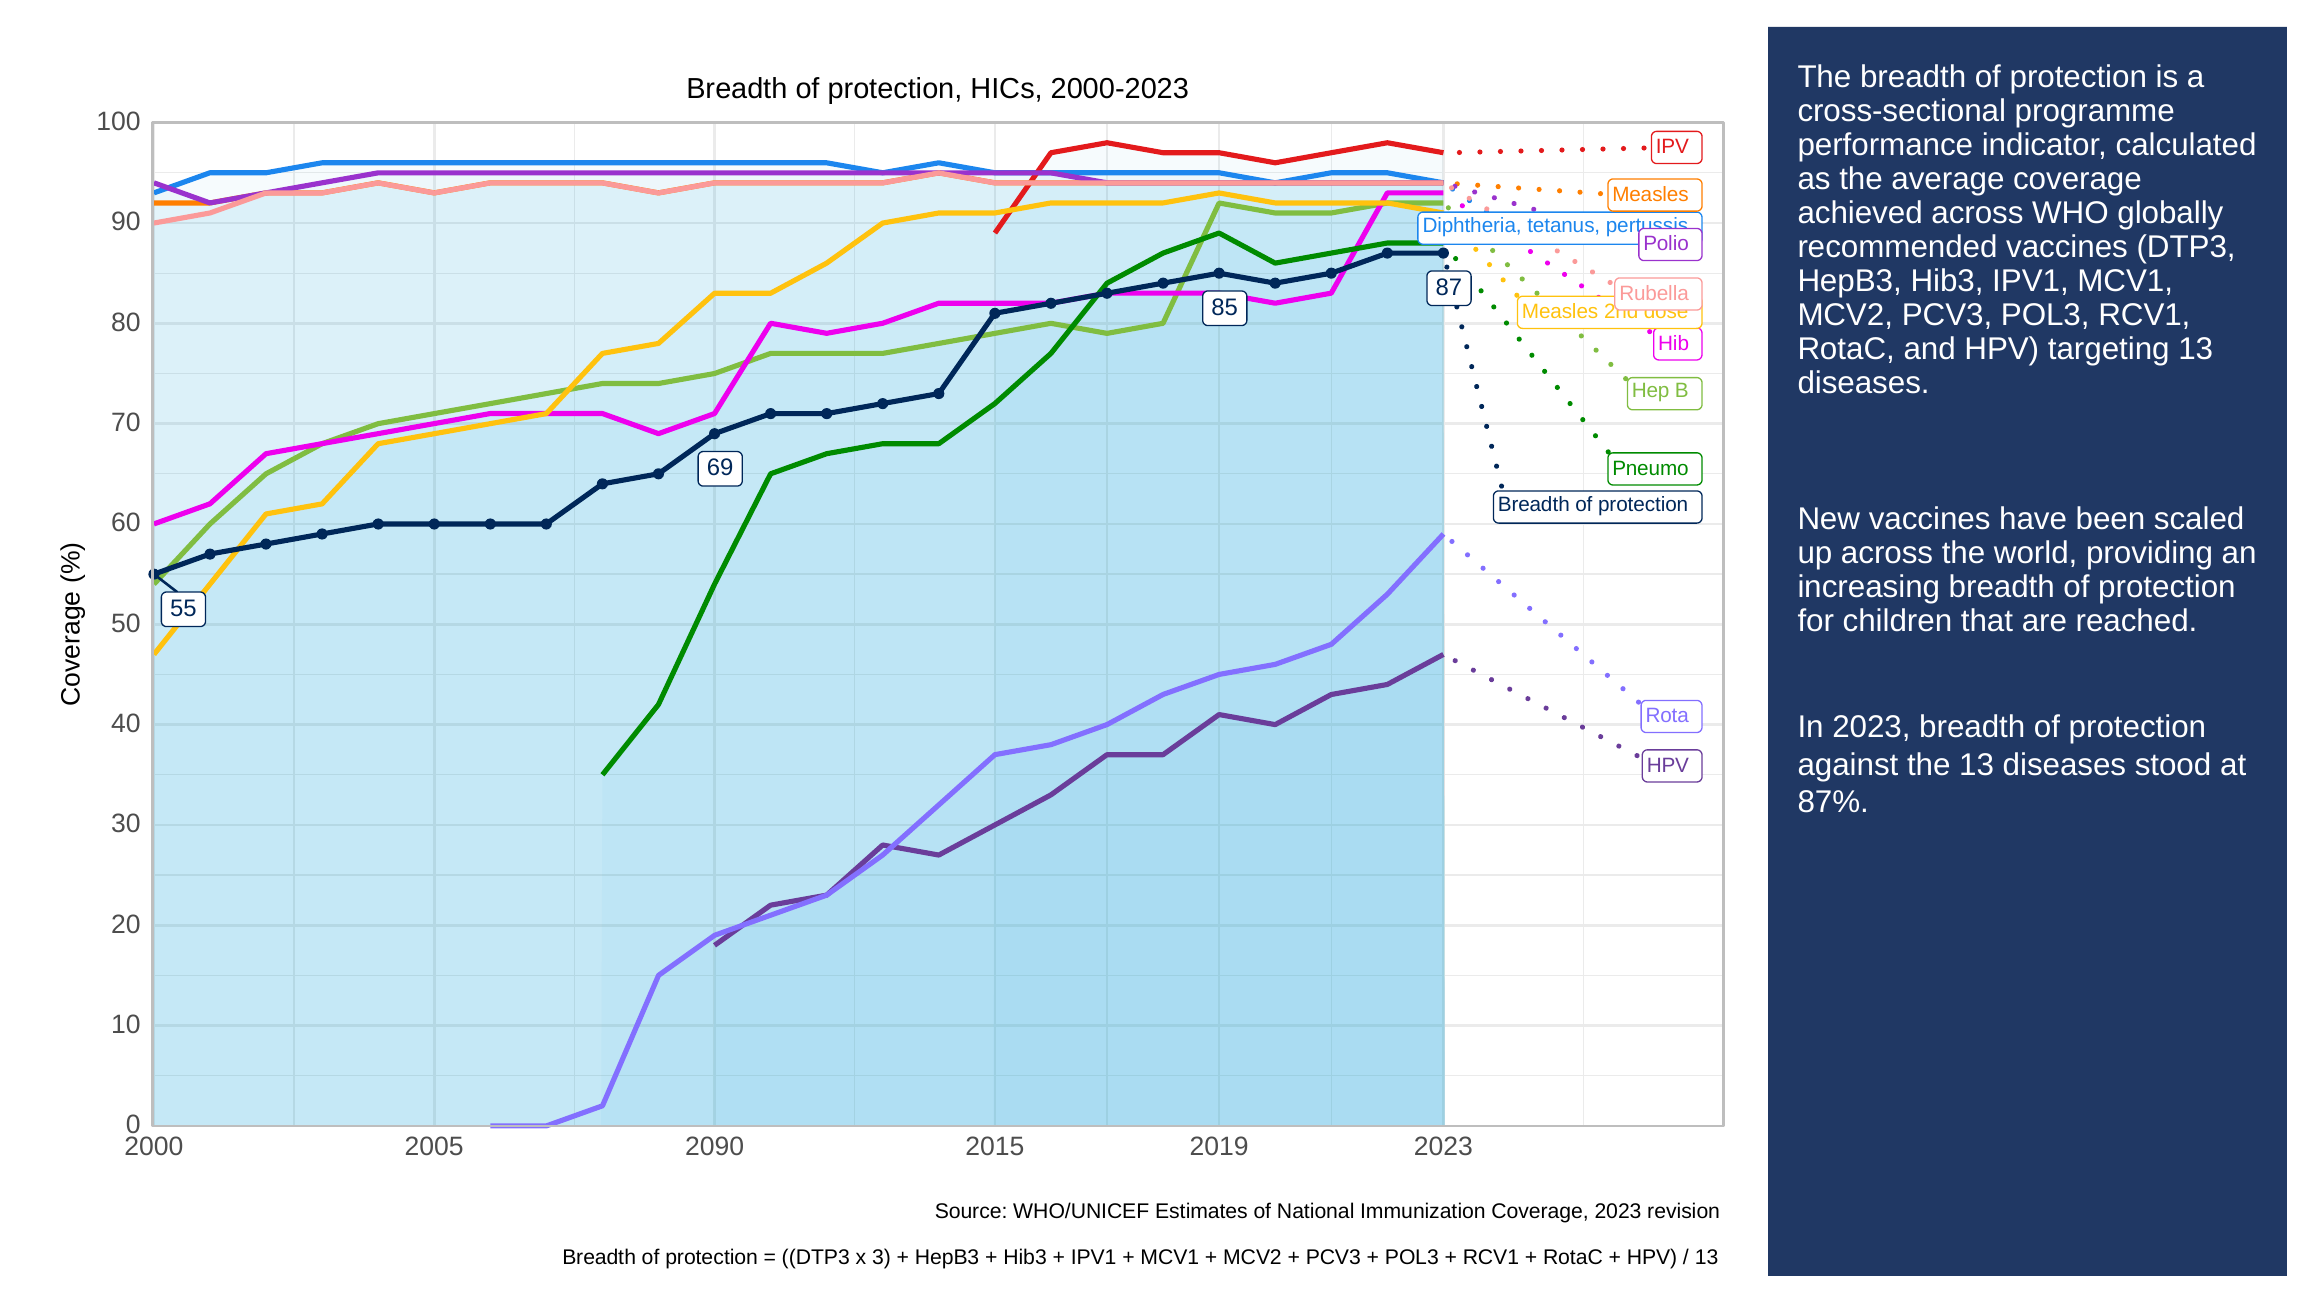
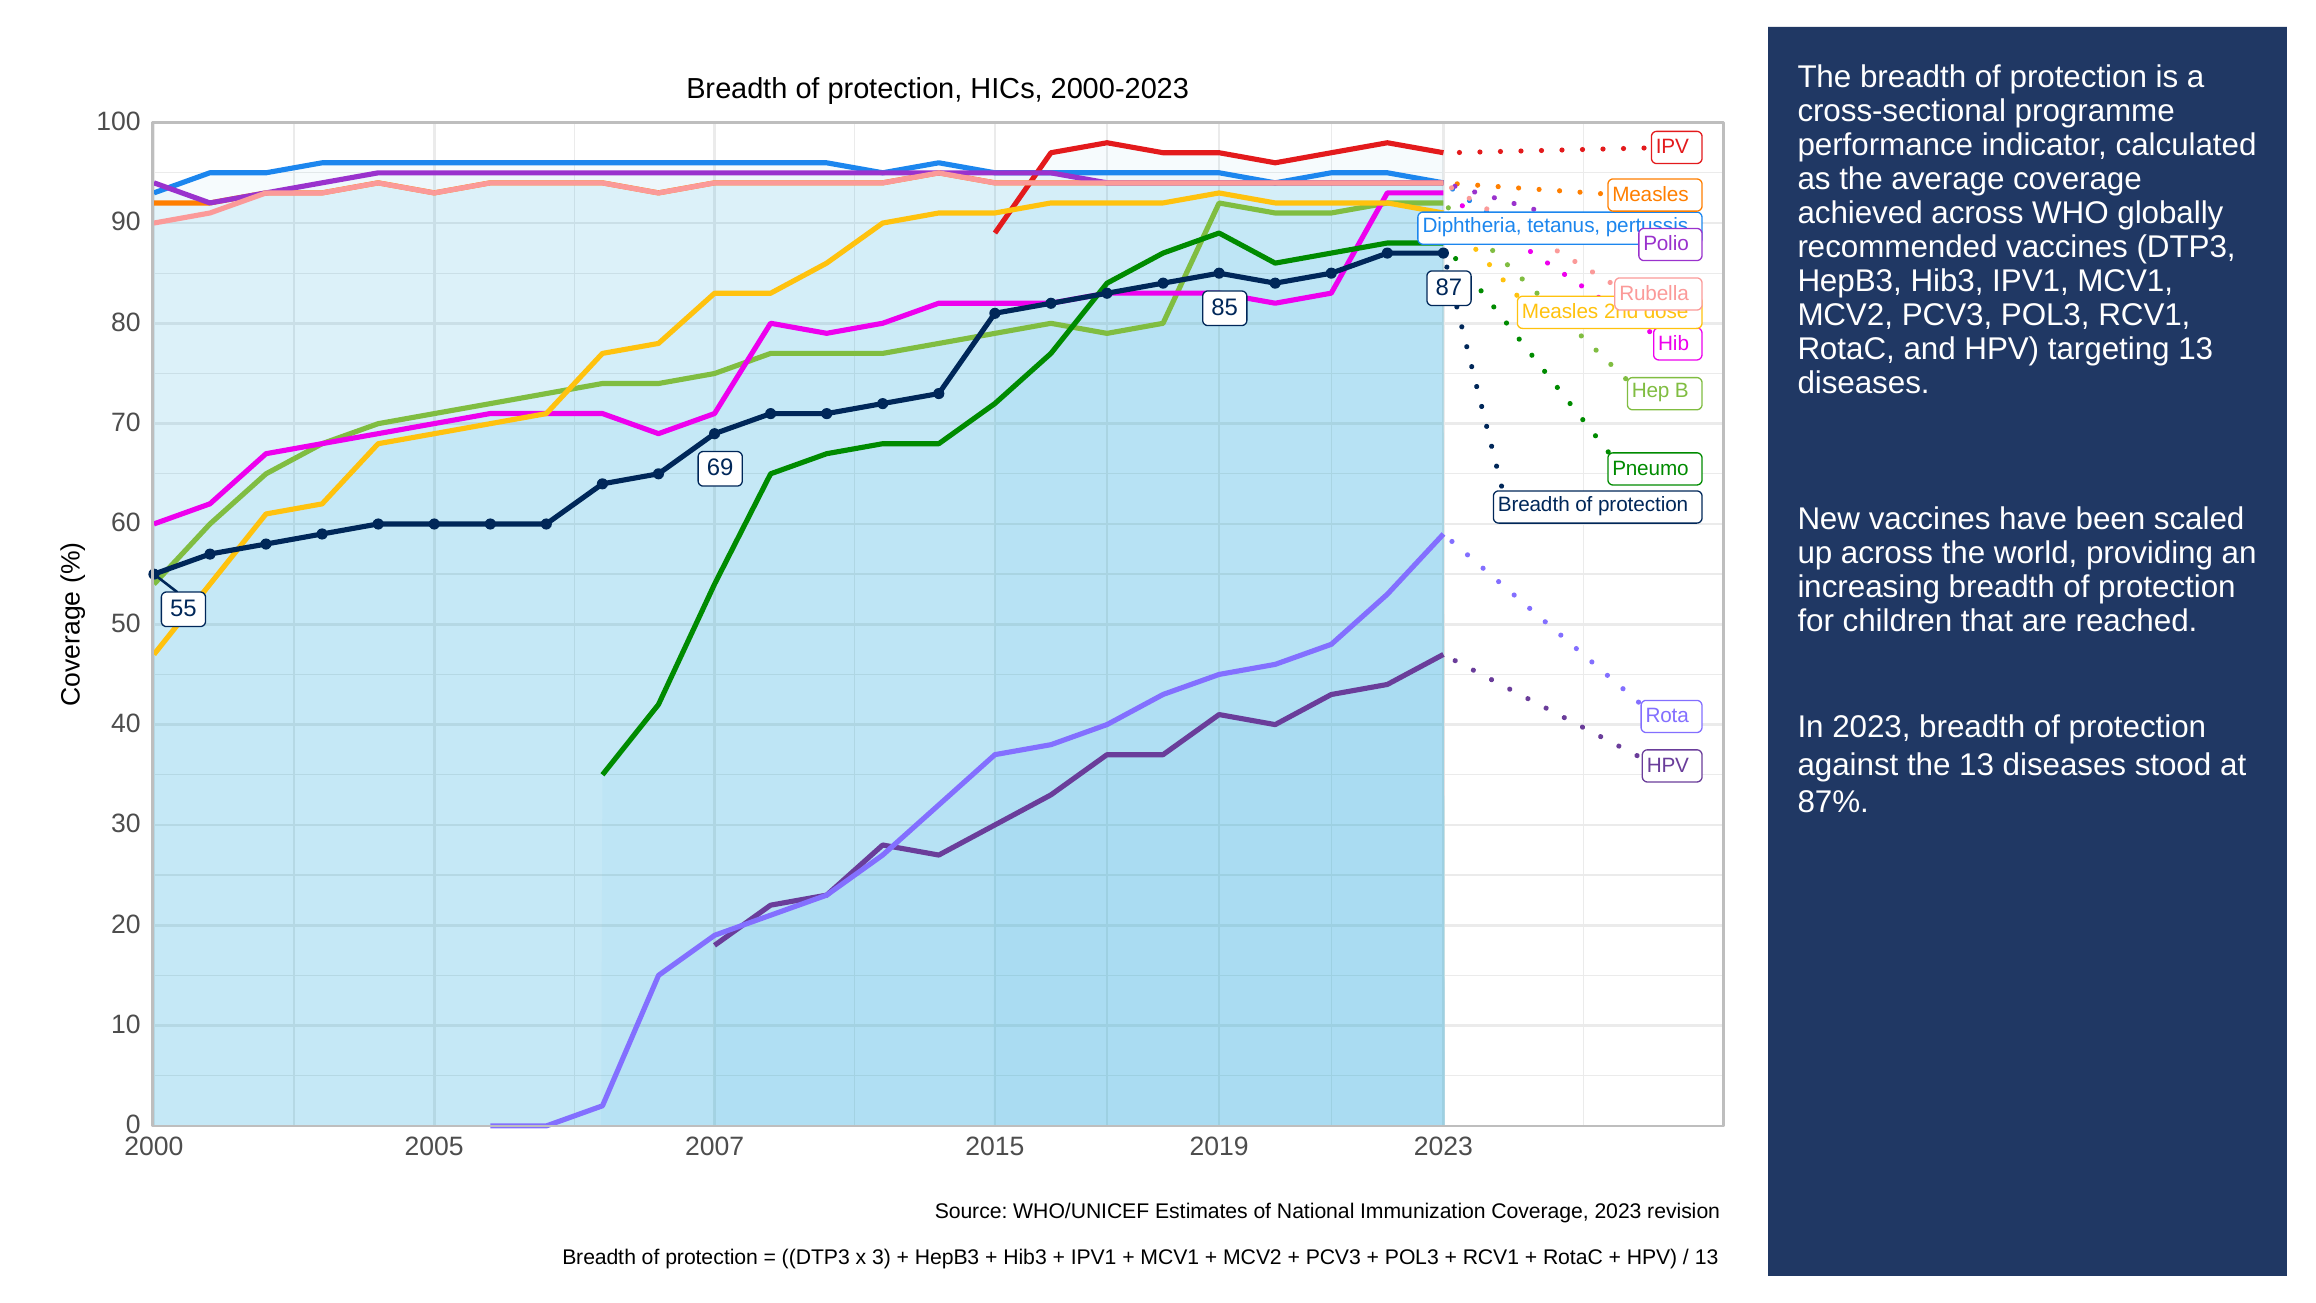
2090: 2090 -> 2007
